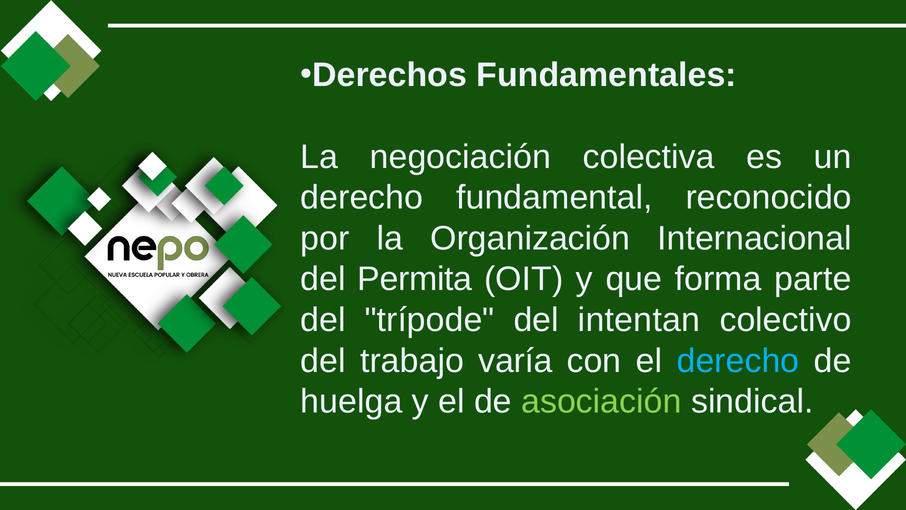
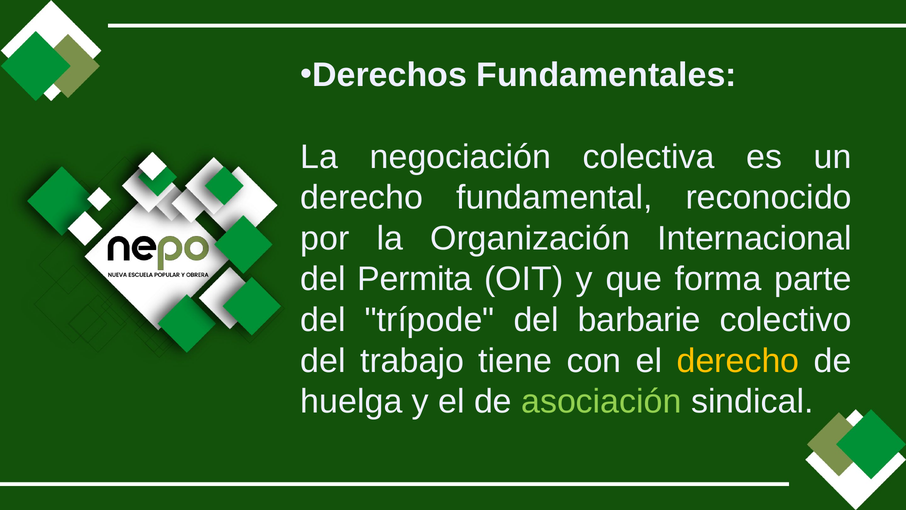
intentan: intentan -> barbarie
varía: varía -> tiene
derecho at (738, 361) colour: light blue -> yellow
